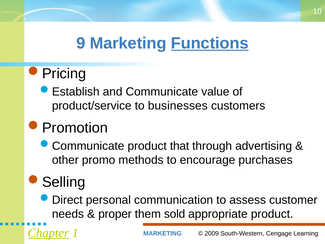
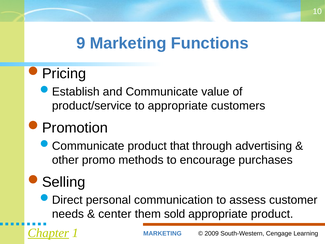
Functions underline: present -> none
to businesses: businesses -> appropriate
proper: proper -> center
